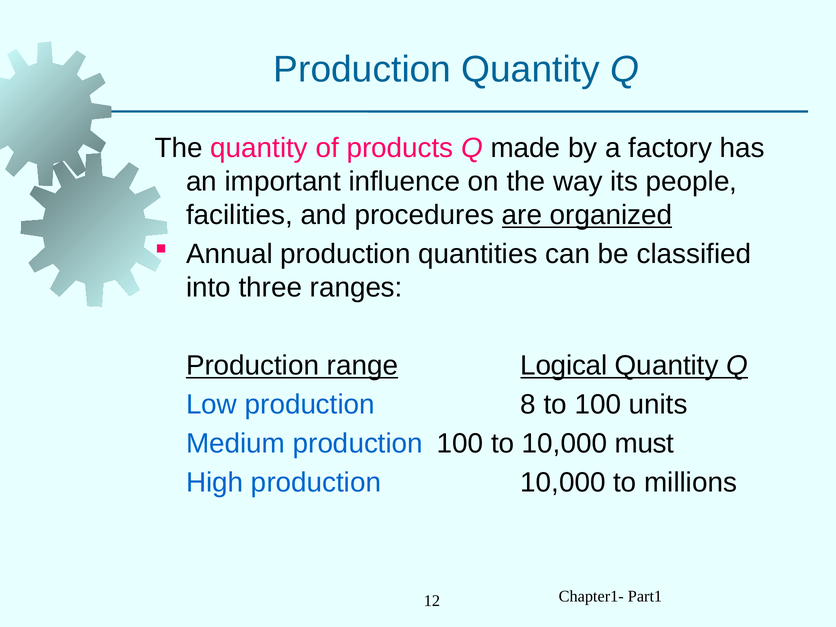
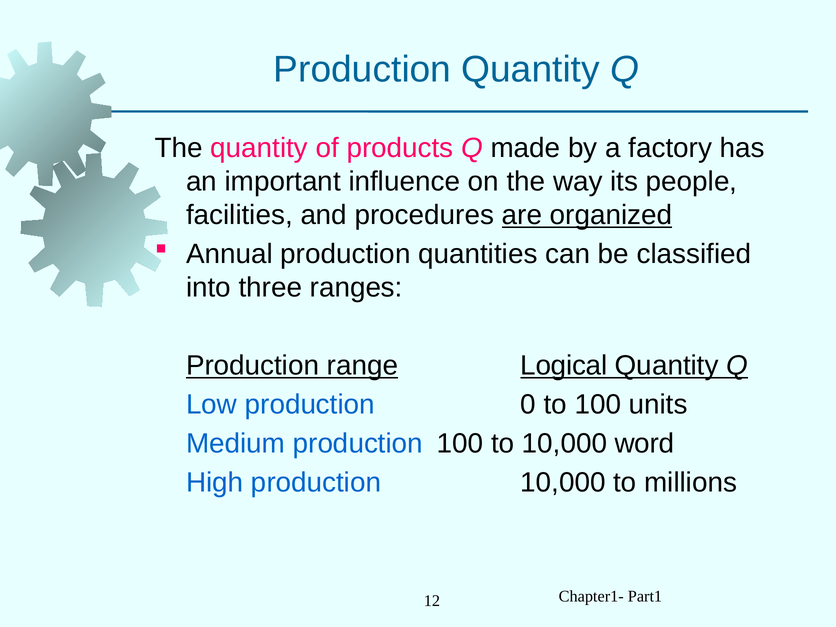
8: 8 -> 0
must: must -> word
